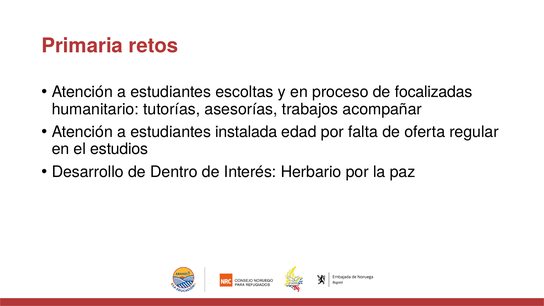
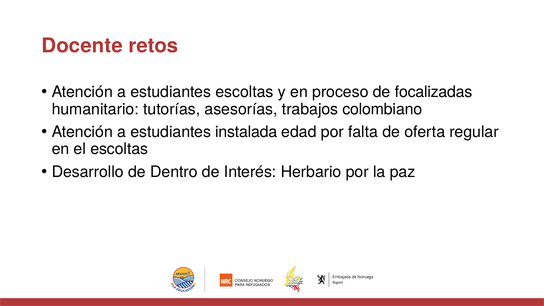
Primaria: Primaria -> Docente
acompañar: acompañar -> colombiano
el estudios: estudios -> escoltas
